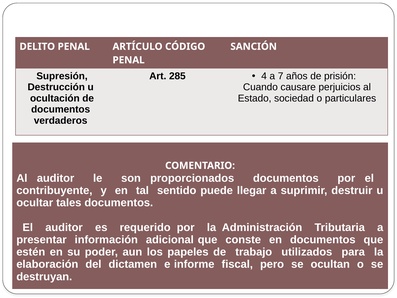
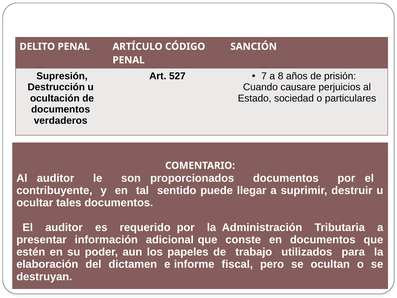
285: 285 -> 527
4: 4 -> 7
7: 7 -> 8
